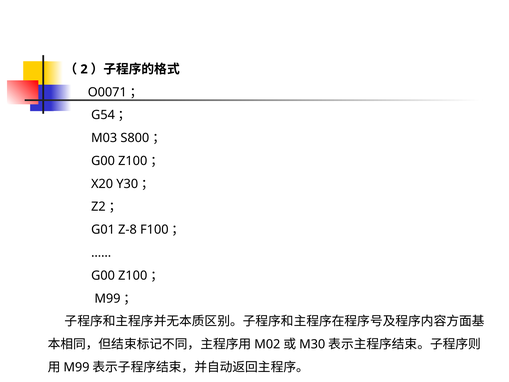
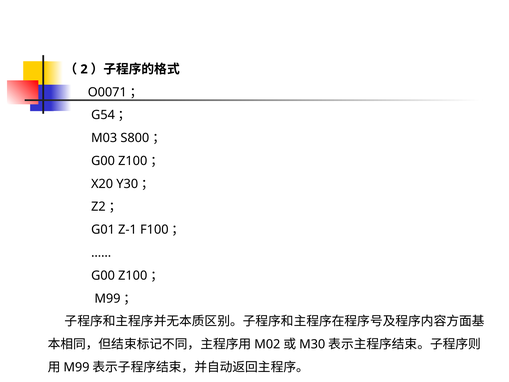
Z-8: Z-8 -> Z-1
